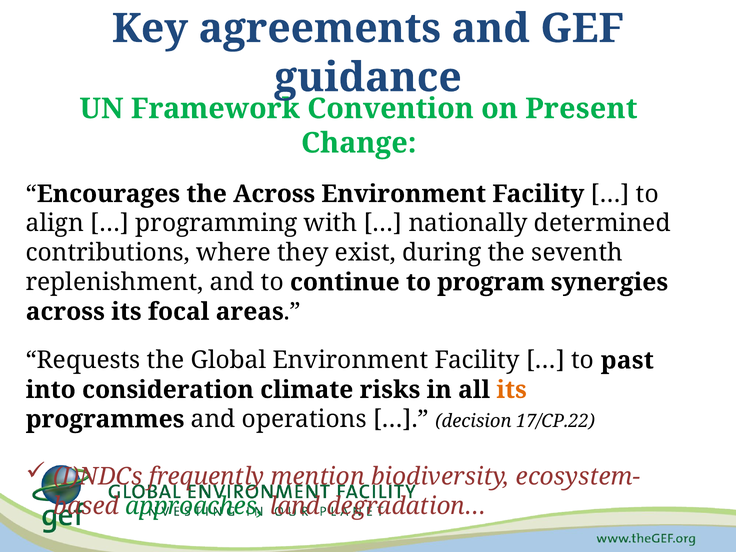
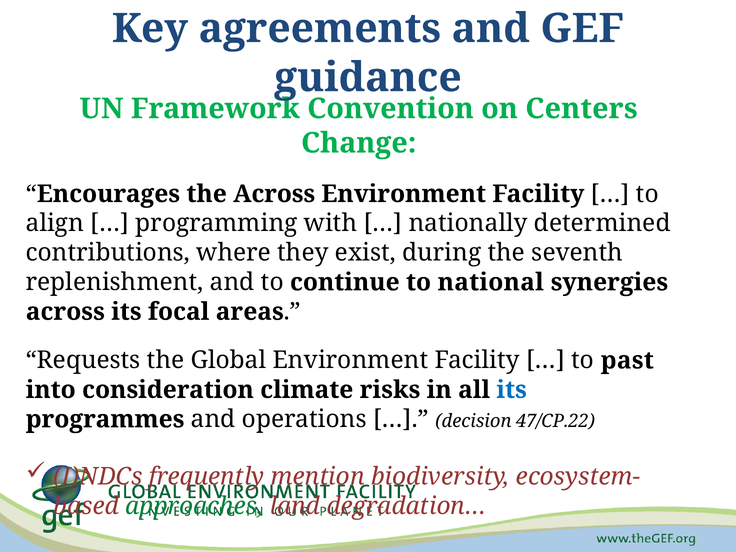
Present: Present -> Centers
program: program -> national
its at (512, 390) colour: orange -> blue
17/CP.22: 17/CP.22 -> 47/CP.22
